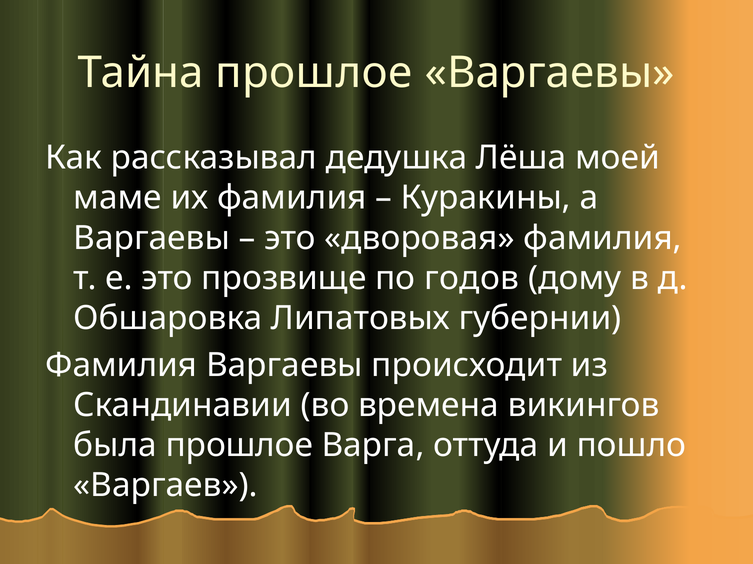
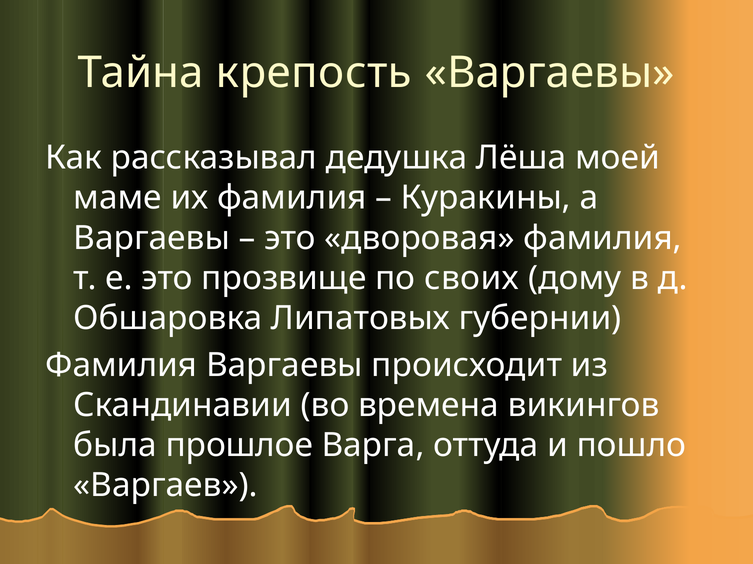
Тайна прошлое: прошлое -> крепость
годов: годов -> своих
